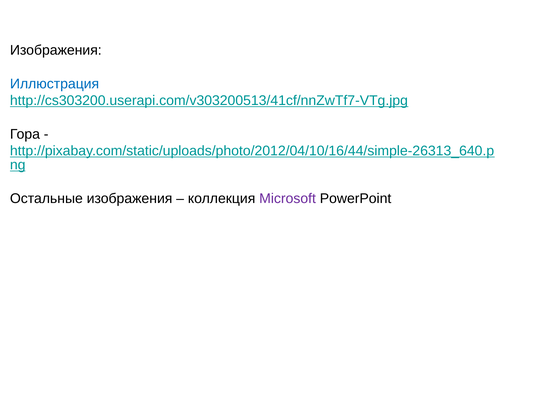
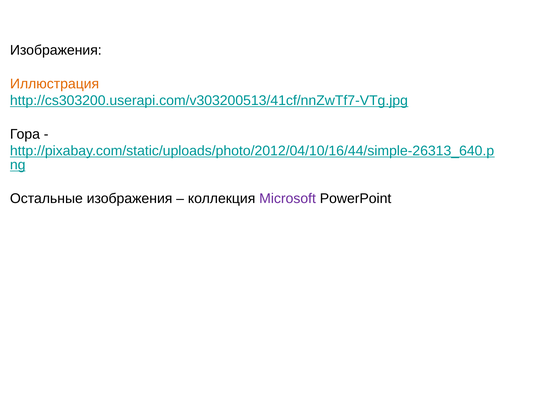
Иллюстрация colour: blue -> orange
